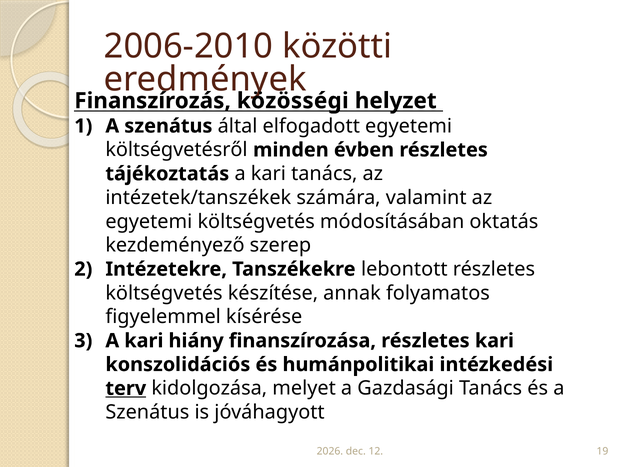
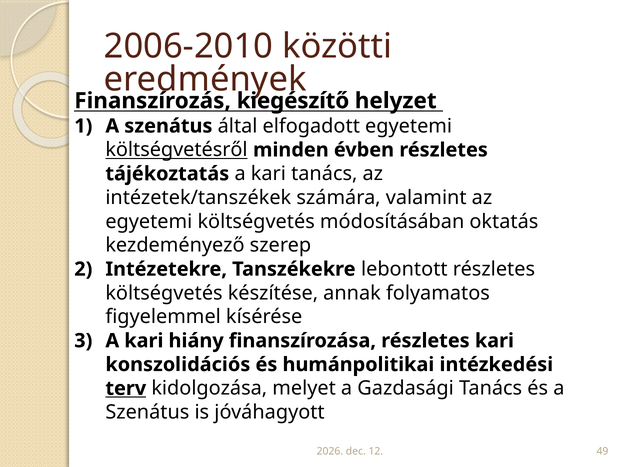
közösségi: közösségi -> kiegészítő
költségvetésről underline: none -> present
19: 19 -> 49
